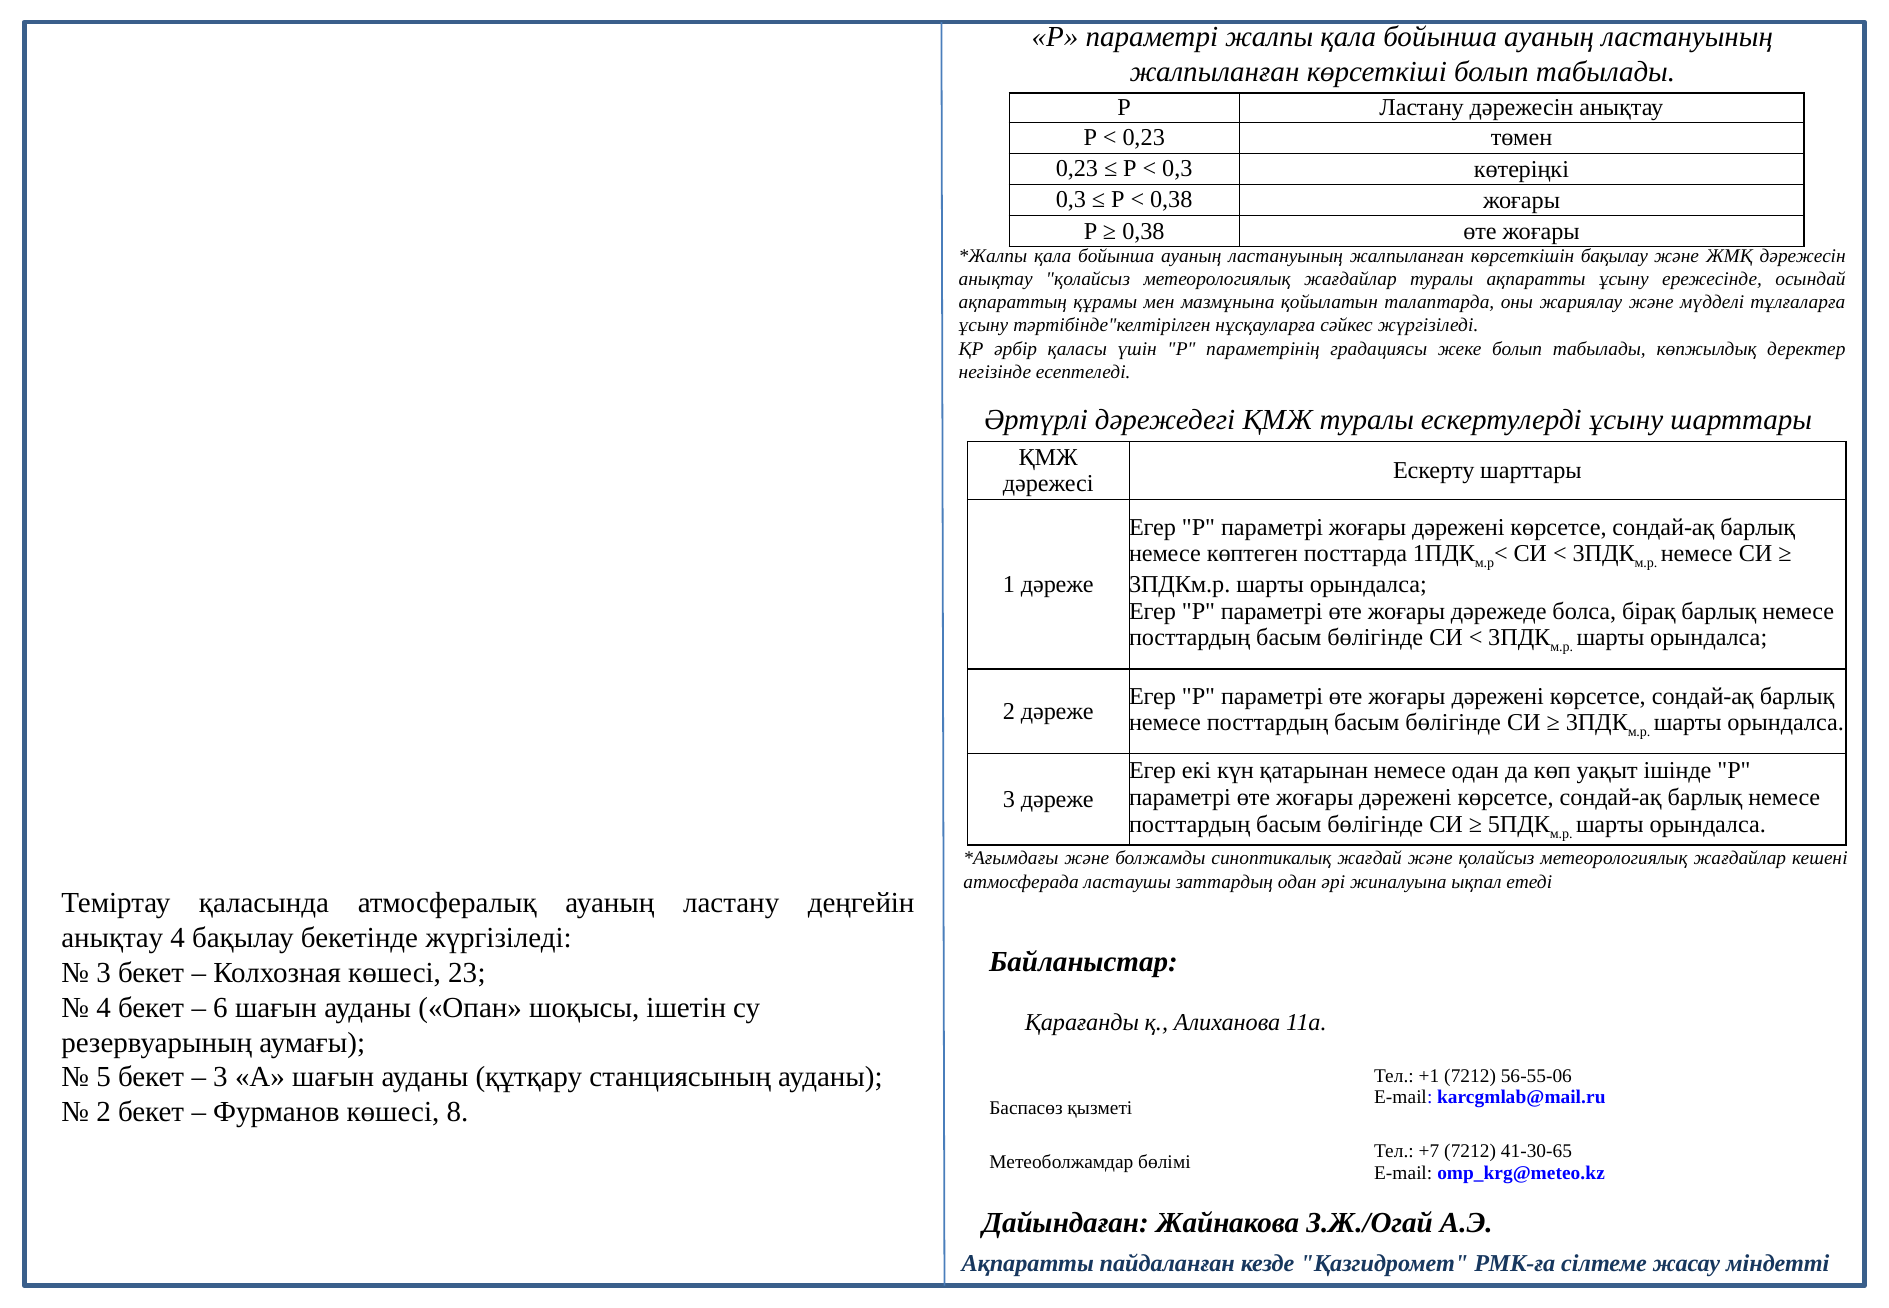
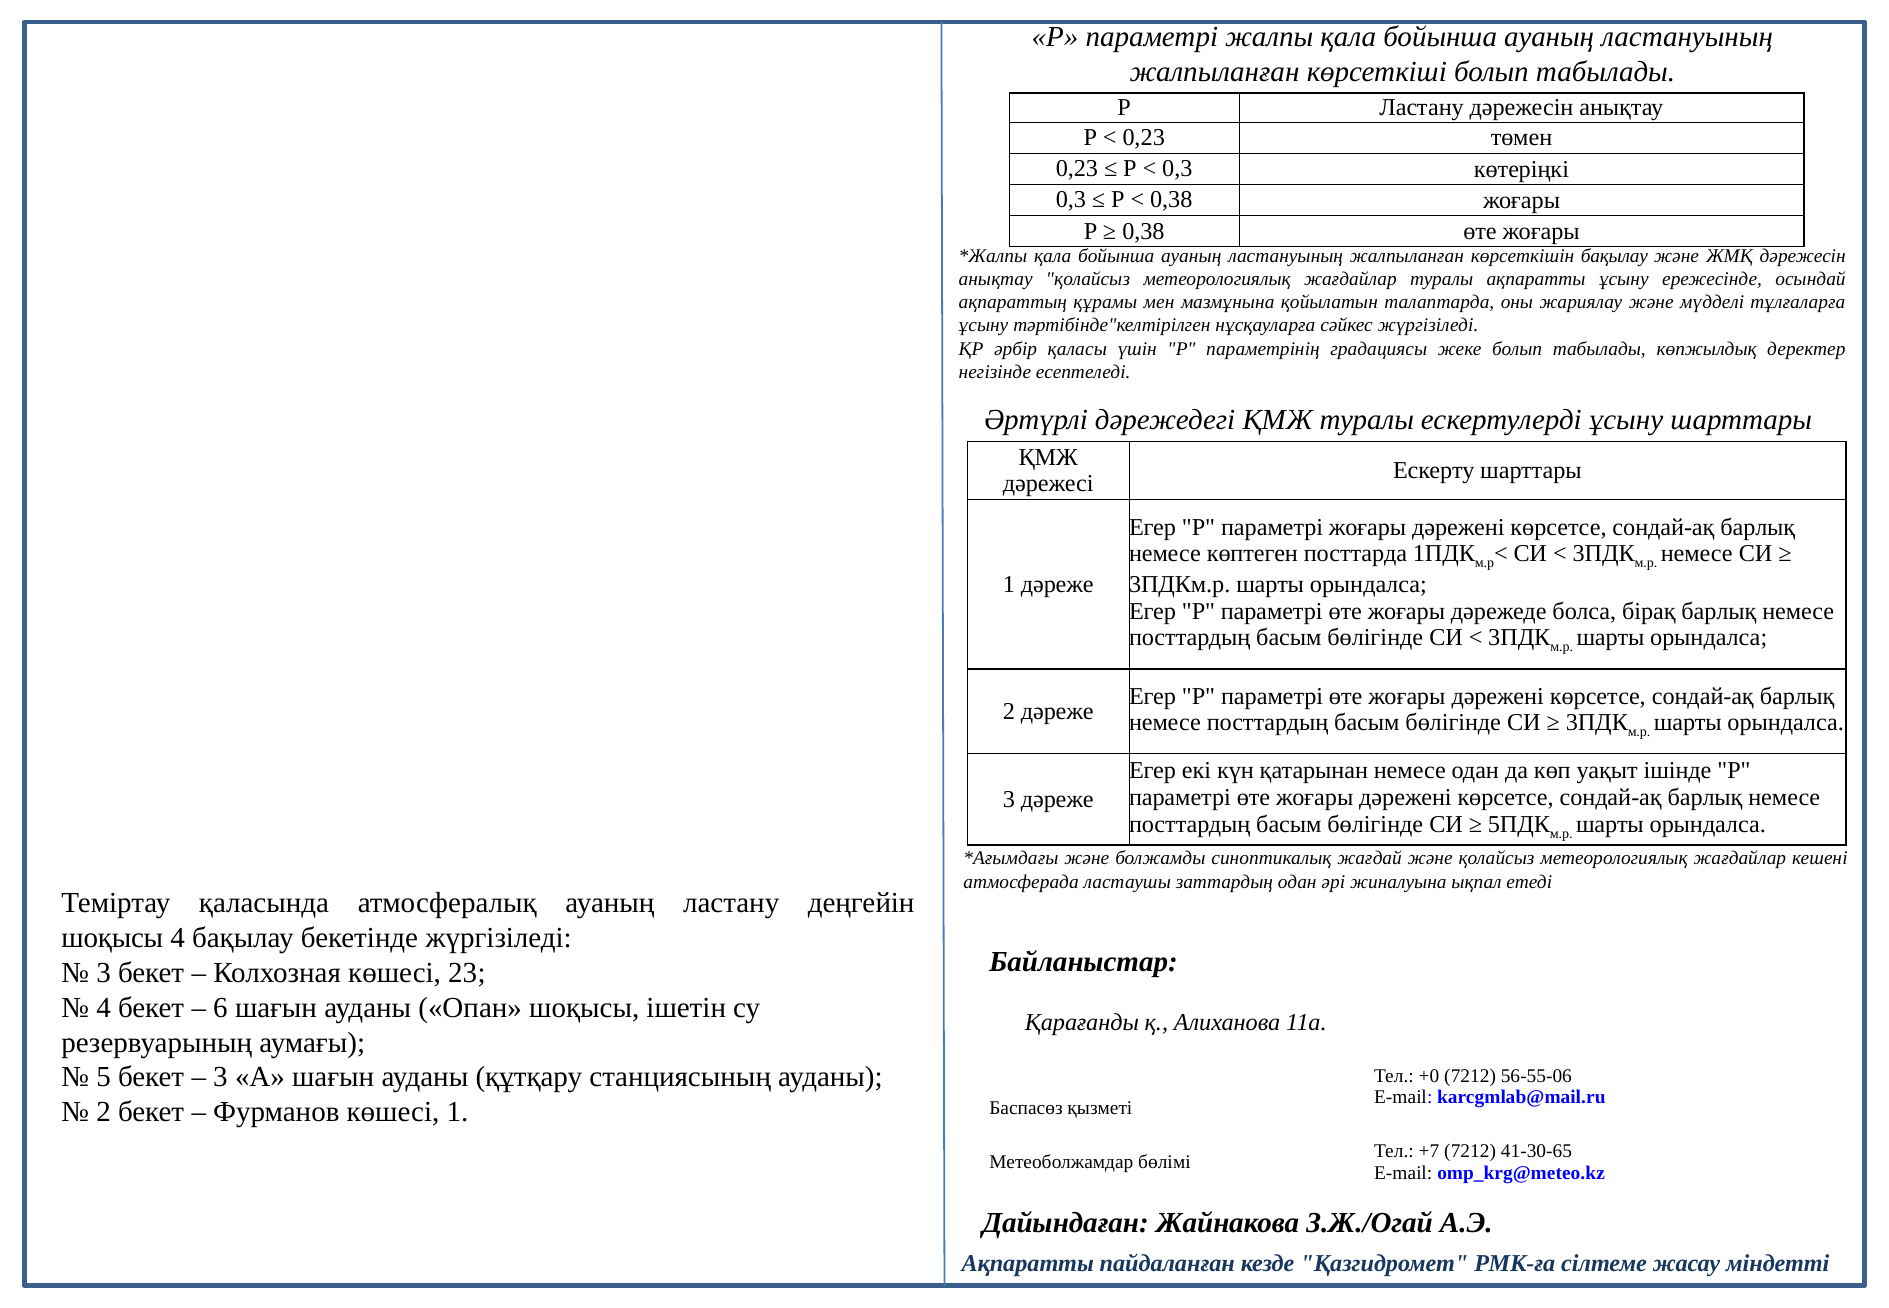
анықтау at (112, 938): анықтау -> шоқысы
+1: +1 -> +0
көшесі 8: 8 -> 1
